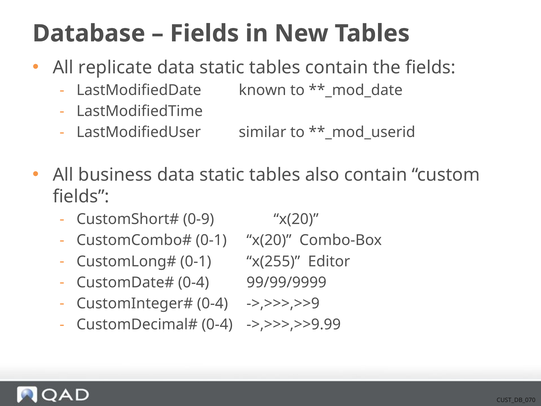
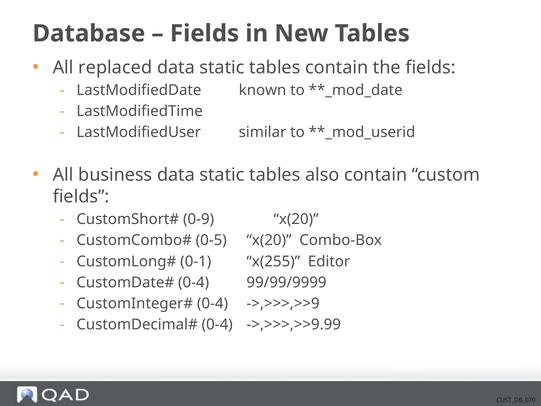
replicate: replicate -> replaced
0-1 at (211, 240): 0-1 -> 0-5
